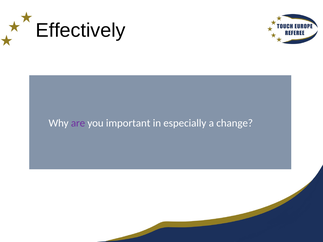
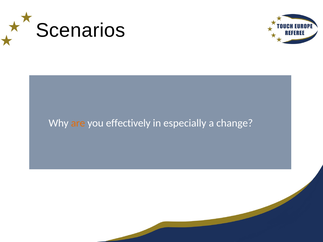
Effectively: Effectively -> Scenarios
are colour: purple -> orange
important: important -> effectively
